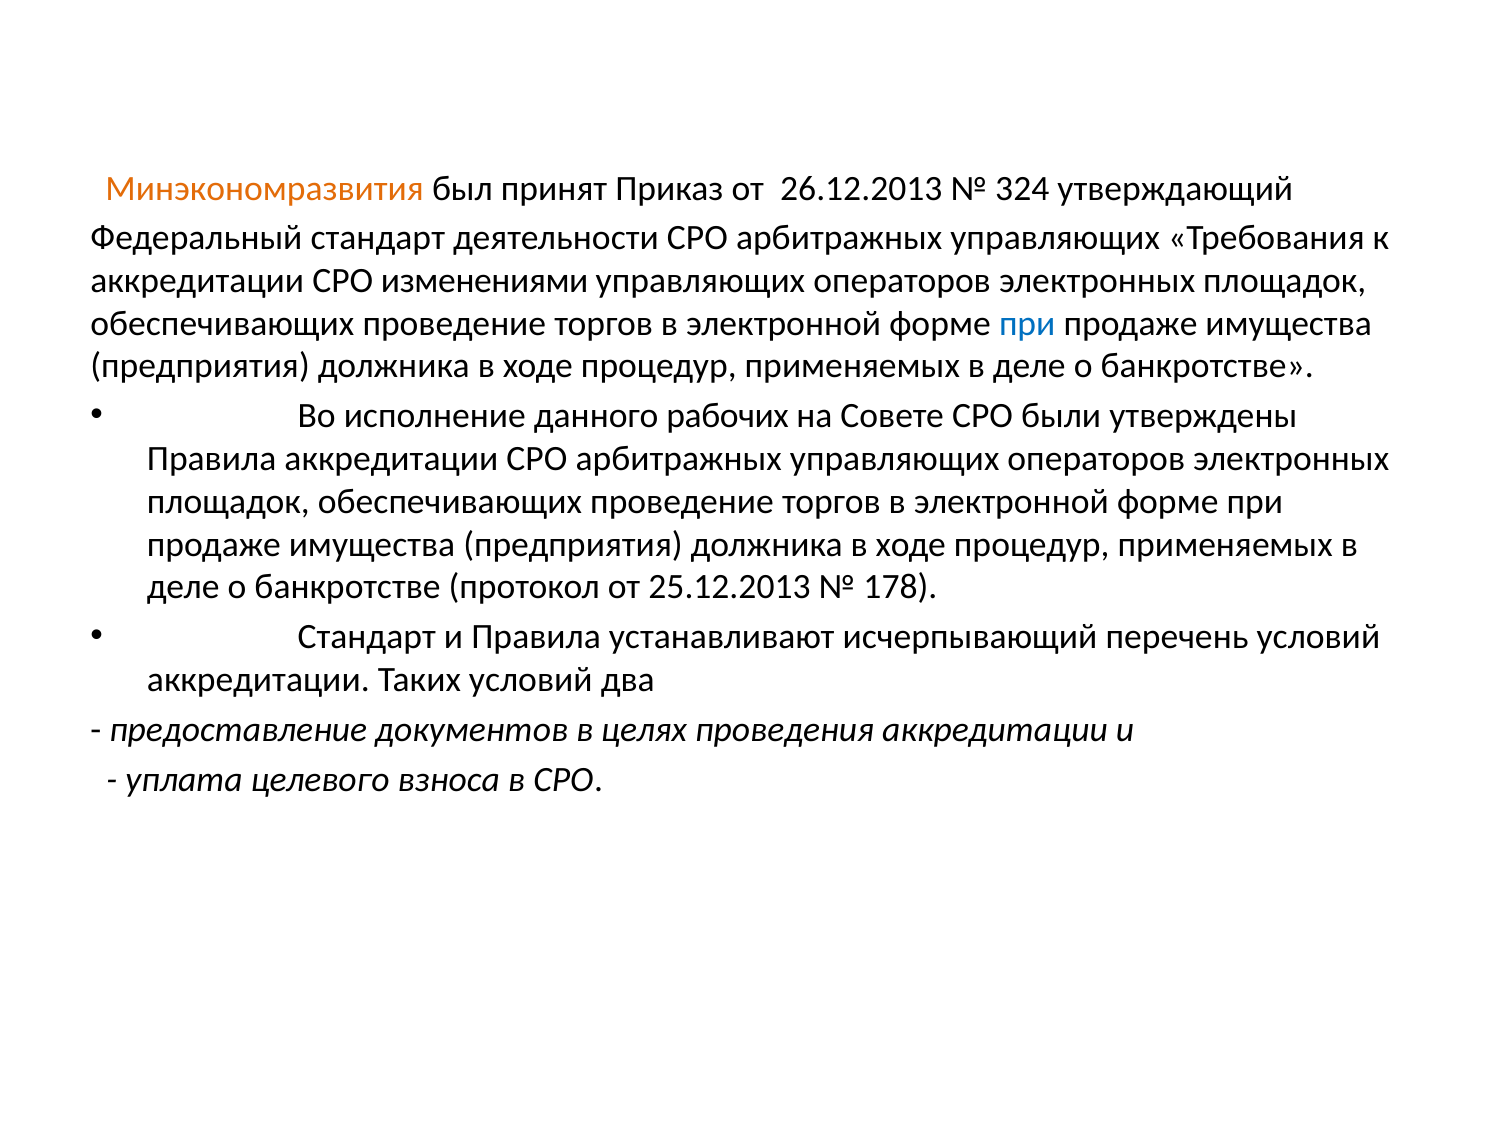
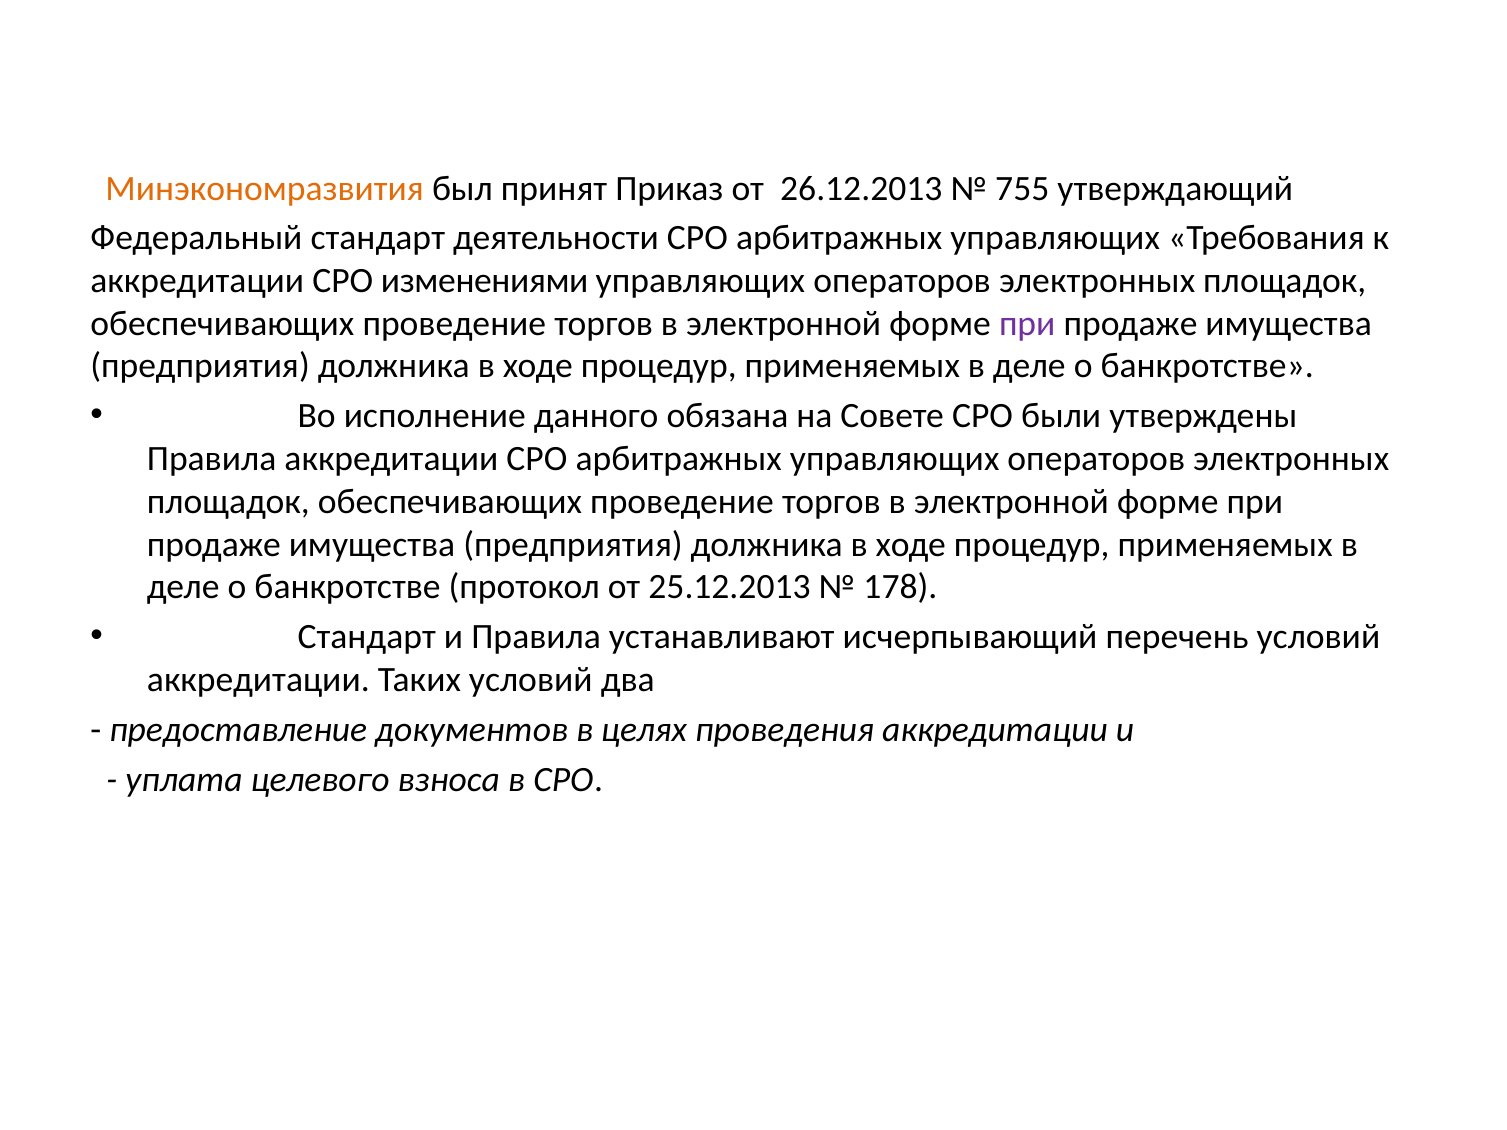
324: 324 -> 755
при at (1027, 323) colour: blue -> purple
рабочих: рабочих -> обязана
